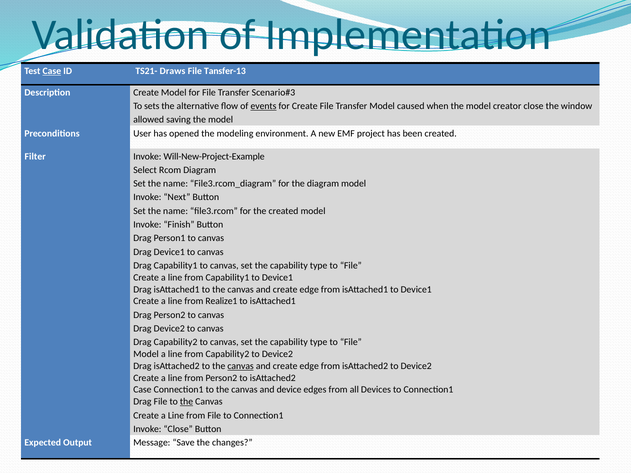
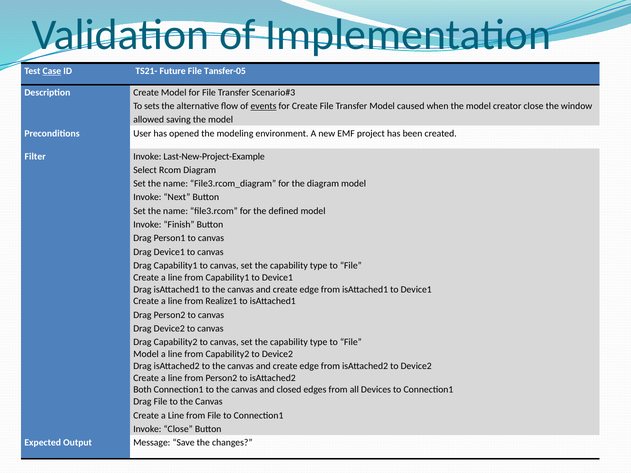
Draws: Draws -> Future
Tansfer-13: Tansfer-13 -> Tansfer-05
Will-New-Project-Example: Will-New-Project-Example -> Last-New-Project-Example
the created: created -> defined
canvas at (241, 366) underline: present -> none
Case at (142, 390): Case -> Both
device: device -> closed
the at (187, 402) underline: present -> none
